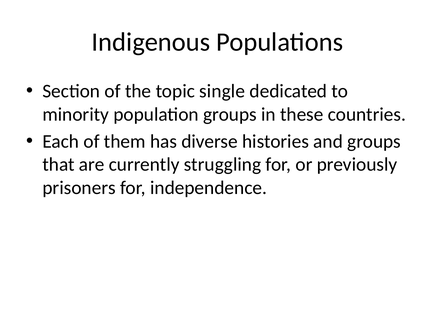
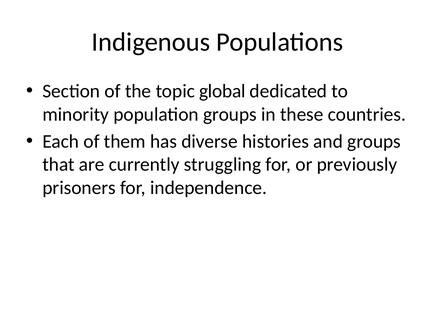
single: single -> global
